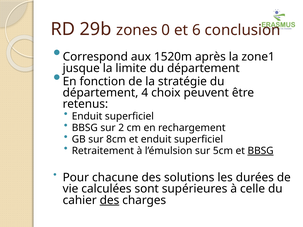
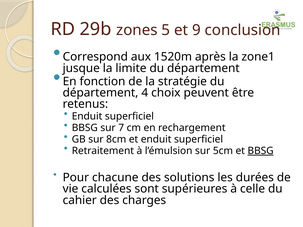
0: 0 -> 5
6: 6 -> 9
2: 2 -> 7
des at (110, 200) underline: present -> none
